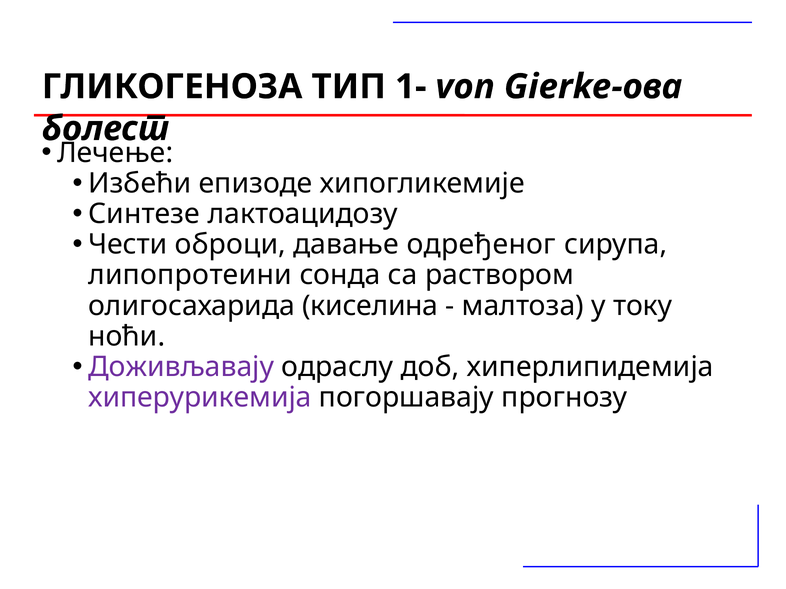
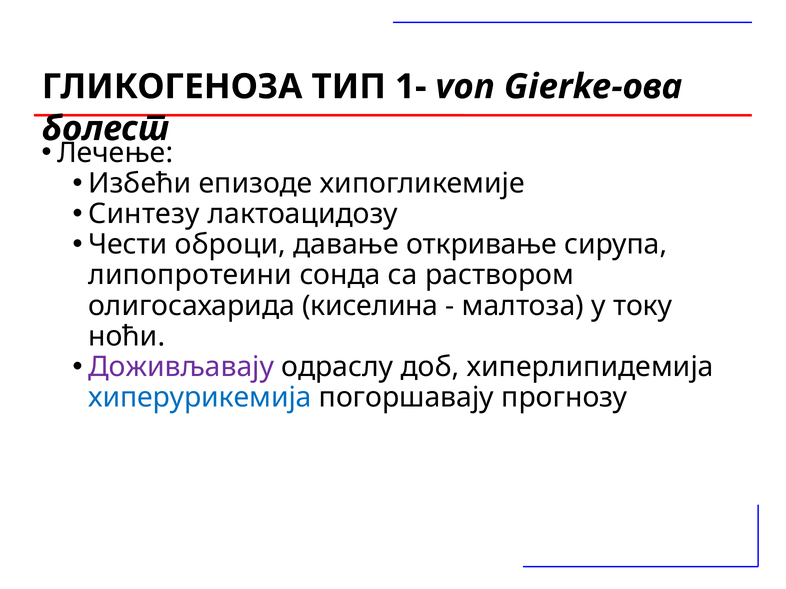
Синтезе: Синтезе -> Синтезу
одређеног: одређеног -> откривање
хиперурикемија colour: purple -> blue
